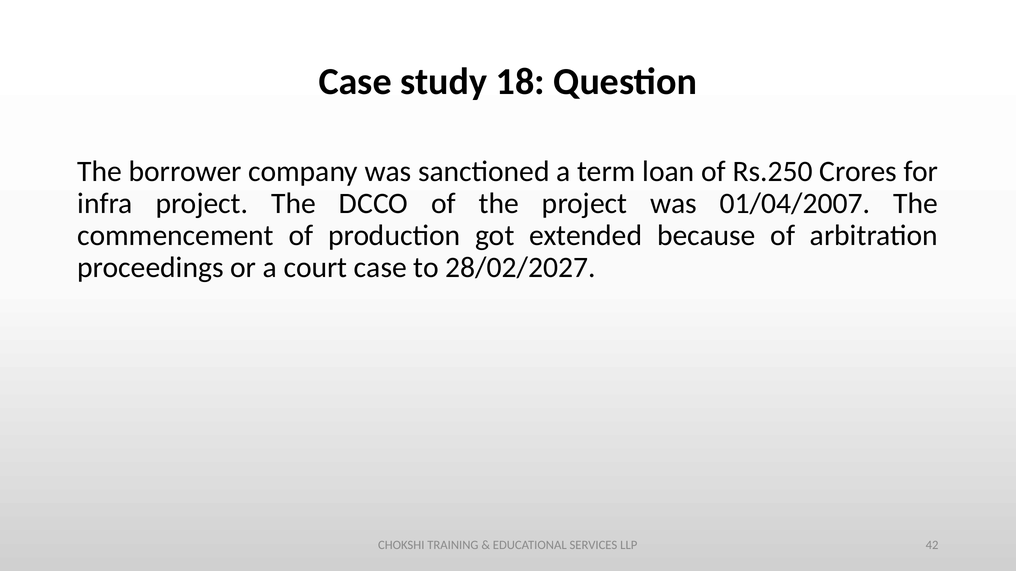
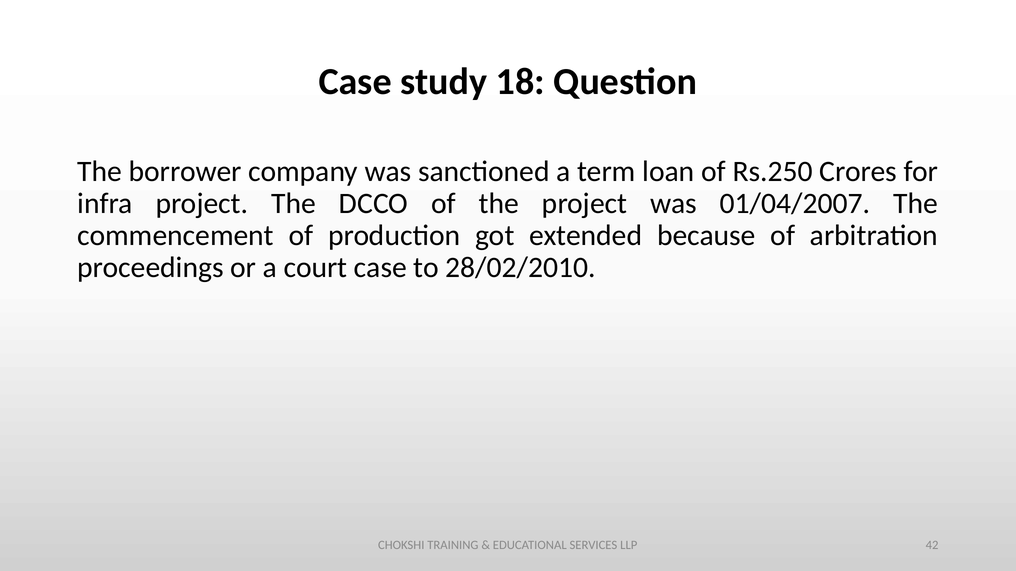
28/02/2027: 28/02/2027 -> 28/02/2010
